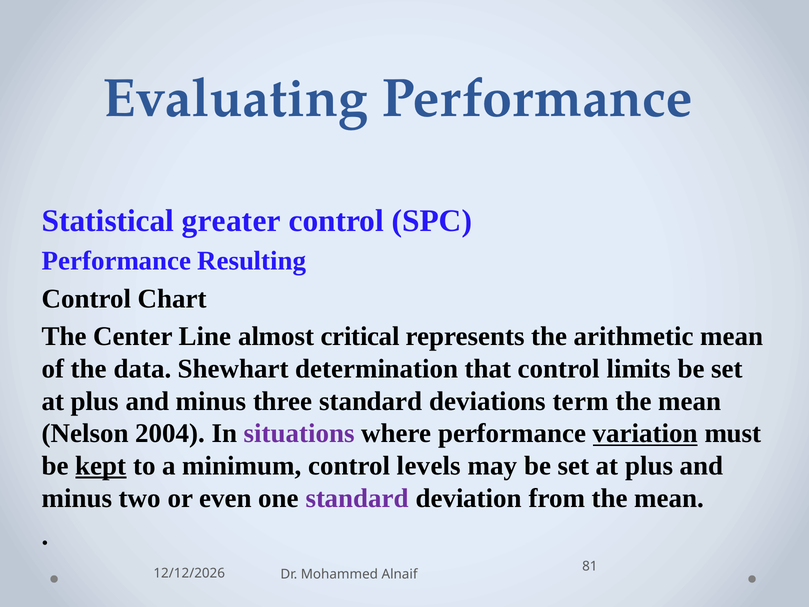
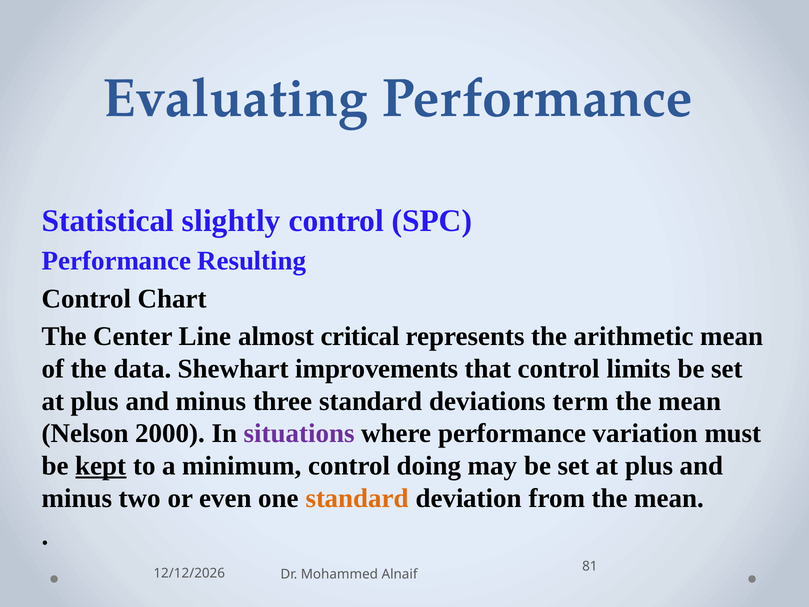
greater: greater -> slightly
determination: determination -> improvements
2004: 2004 -> 2000
variation underline: present -> none
levels: levels -> doing
standard at (357, 498) colour: purple -> orange
